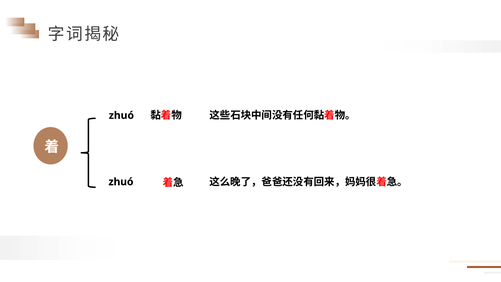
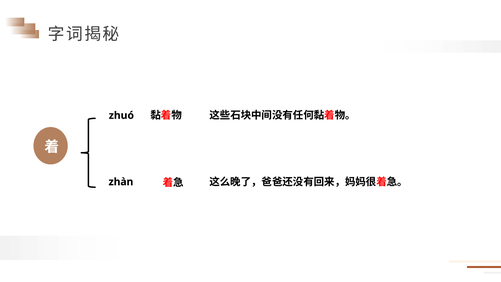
zhuó at (121, 182): zhuó -> zhàn
